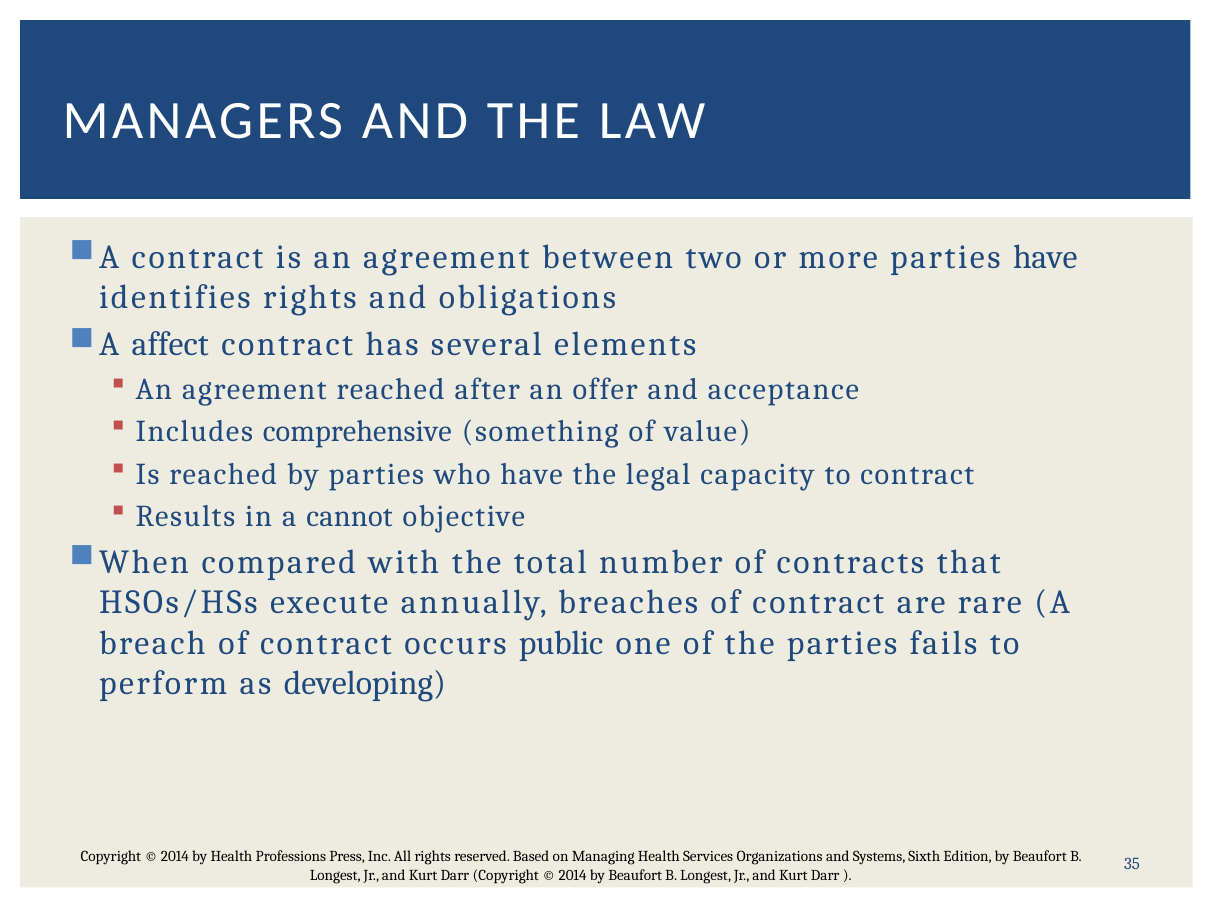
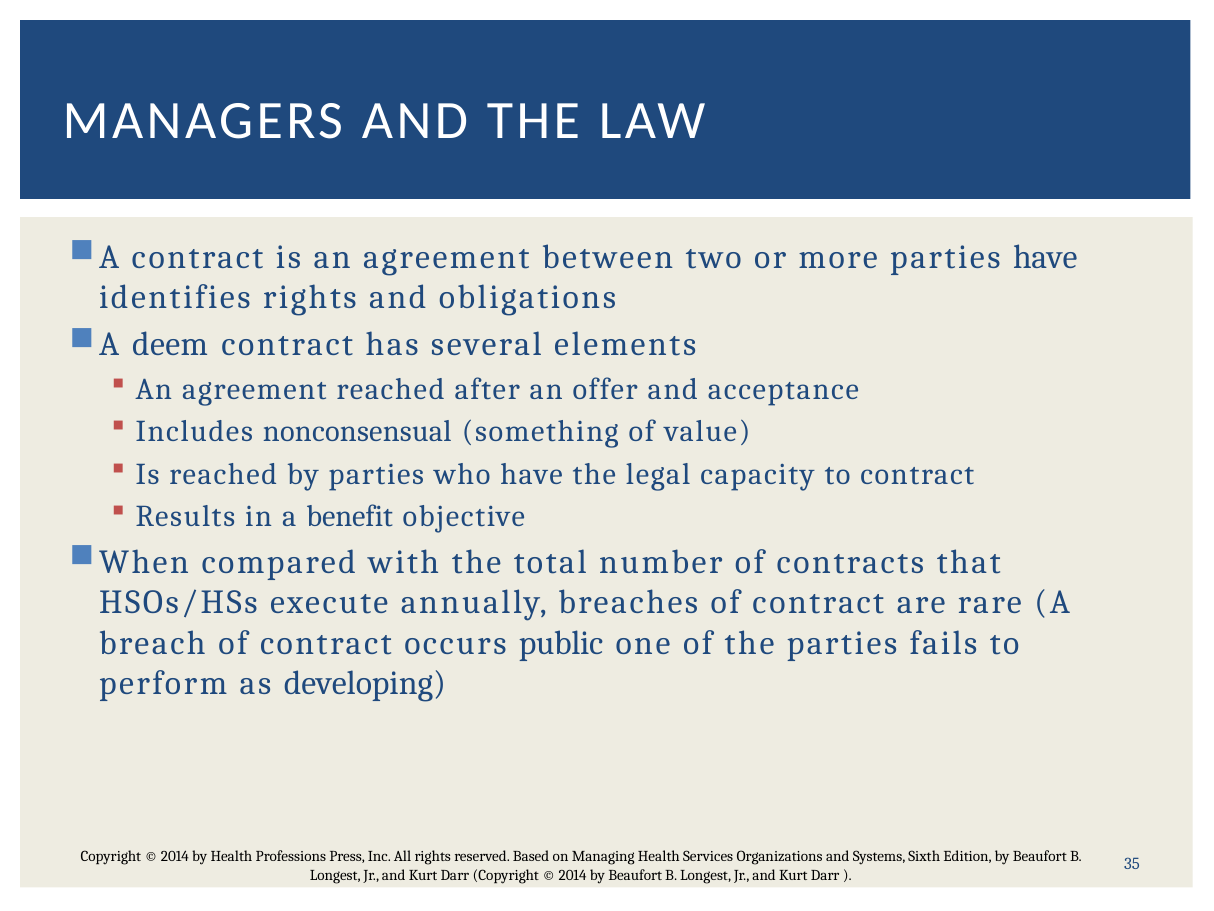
affect: affect -> deem
comprehensive: comprehensive -> nonconsensual
cannot: cannot -> benefit
